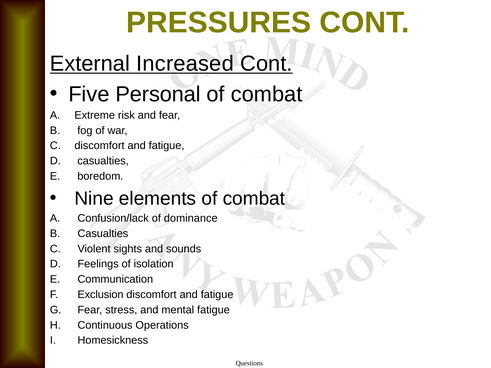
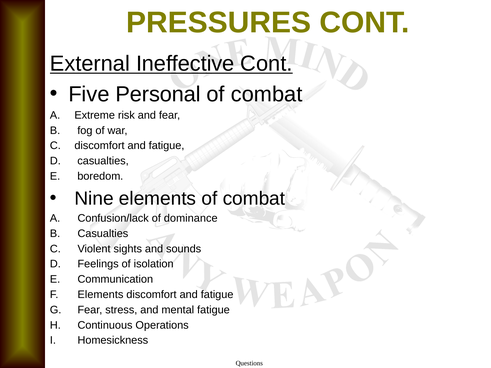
Increased: Increased -> Ineffective
Exclusion at (101, 295): Exclusion -> Elements
